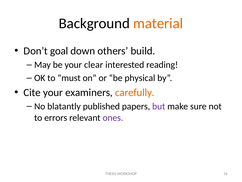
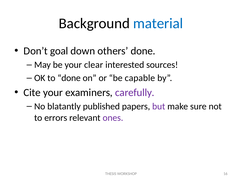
material colour: orange -> blue
others build: build -> done
reading: reading -> sources
to must: must -> done
physical: physical -> capable
carefully colour: orange -> purple
